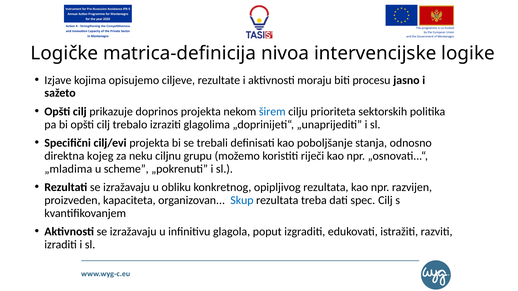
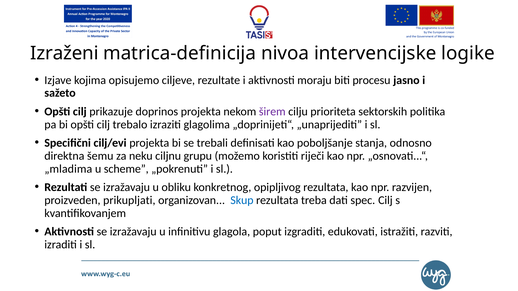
Logičke: Logičke -> Izraženi
širem colour: blue -> purple
kojeg: kojeg -> šemu
kapaciteta: kapaciteta -> prikupljati
